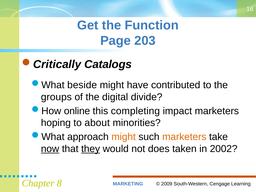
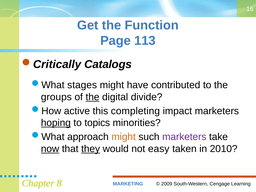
203: 203 -> 113
beside: beside -> stages
the at (93, 97) underline: none -> present
online: online -> active
hoping underline: none -> present
about: about -> topics
marketers at (184, 137) colour: orange -> purple
does: does -> easy
2002: 2002 -> 2010
